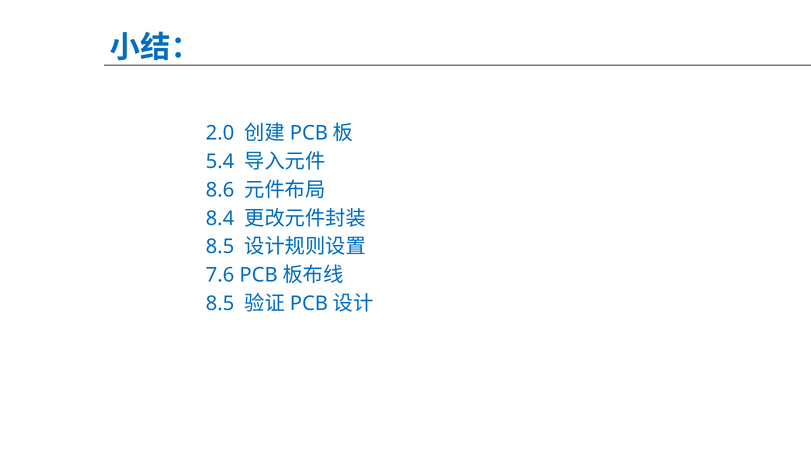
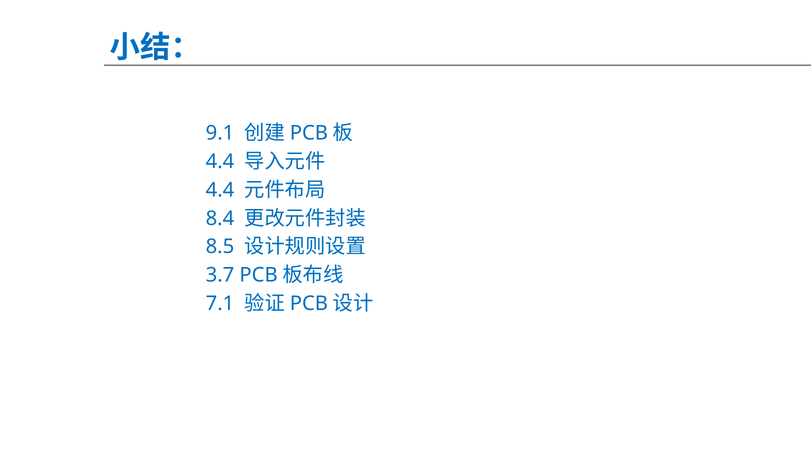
2.0: 2.0 -> 9.1
5.4 at (220, 162): 5.4 -> 4.4
8.6 at (220, 190): 8.6 -> 4.4
7.6: 7.6 -> 3.7
8.5 at (220, 303): 8.5 -> 7.1
